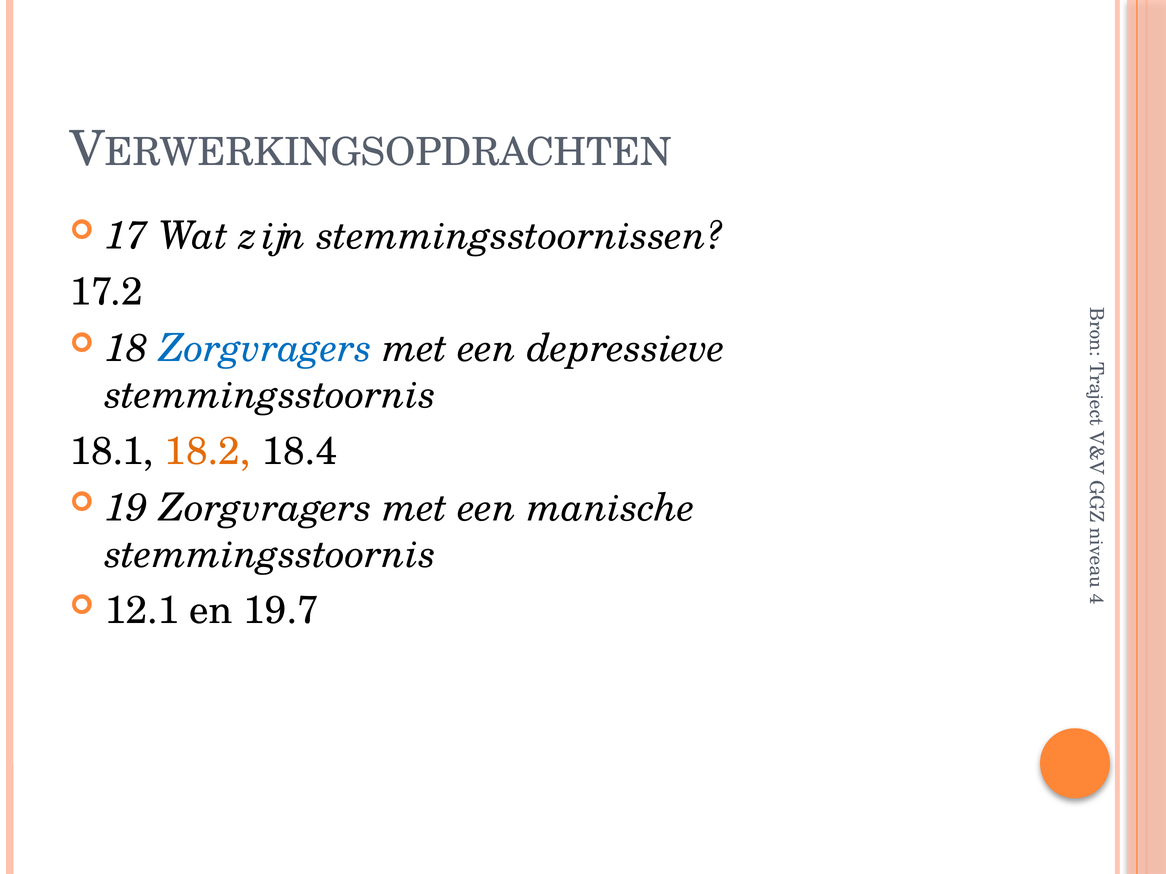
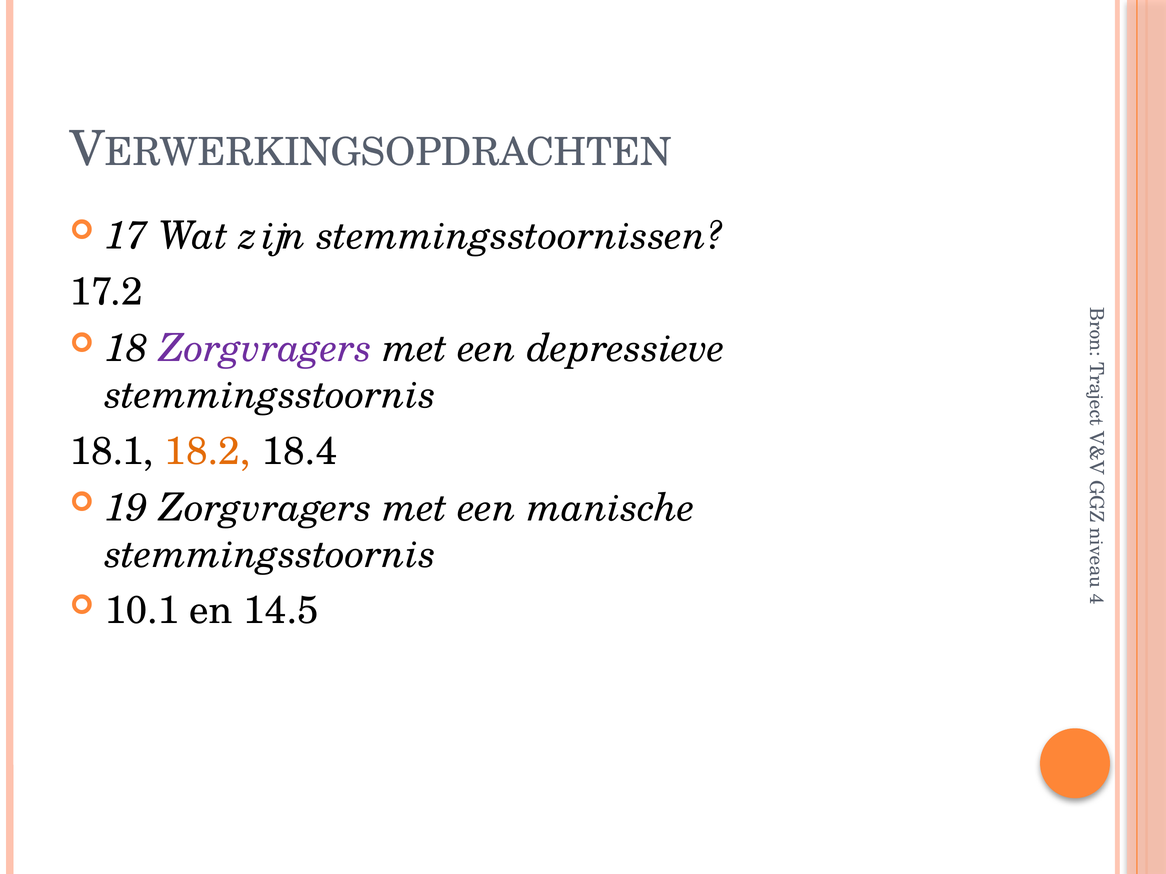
Zorgvragers at (265, 349) colour: blue -> purple
12.1: 12.1 -> 10.1
19.7: 19.7 -> 14.5
